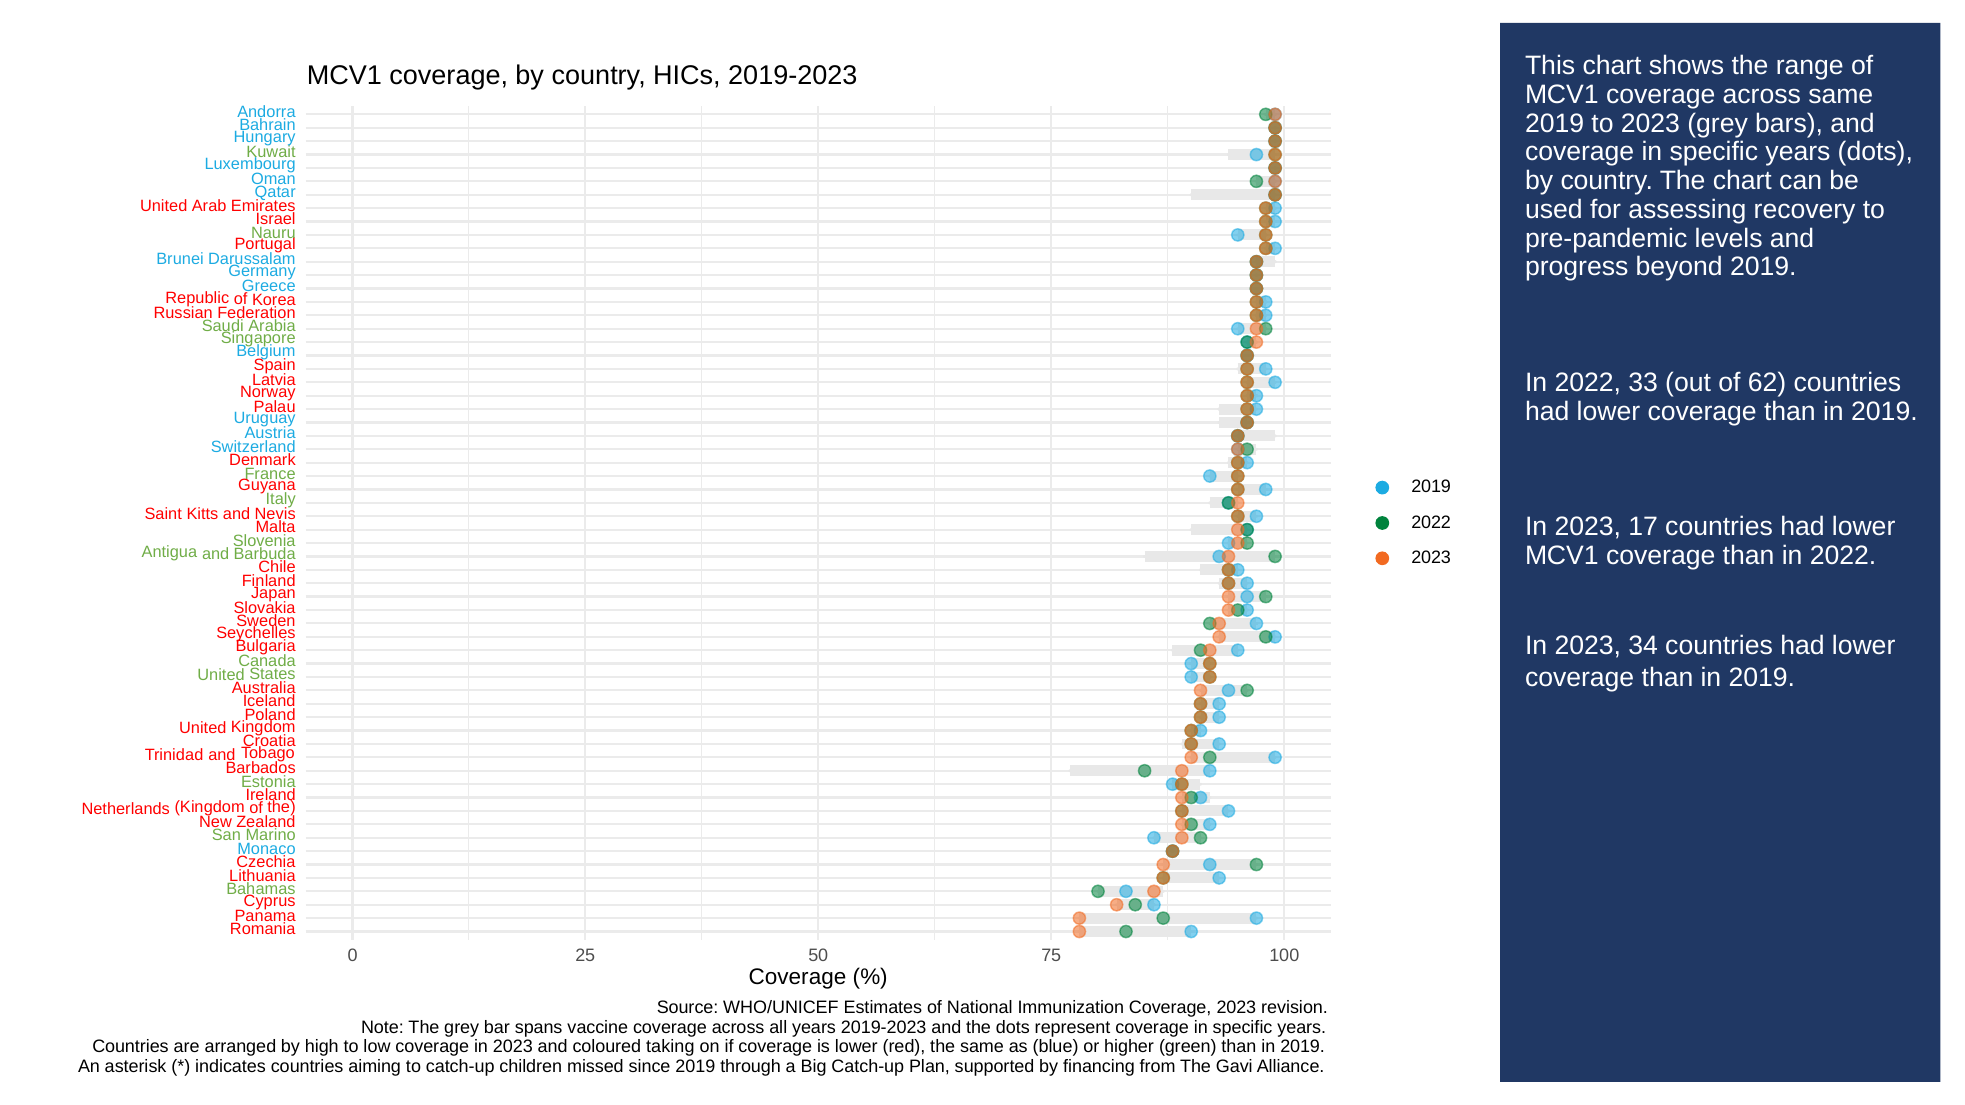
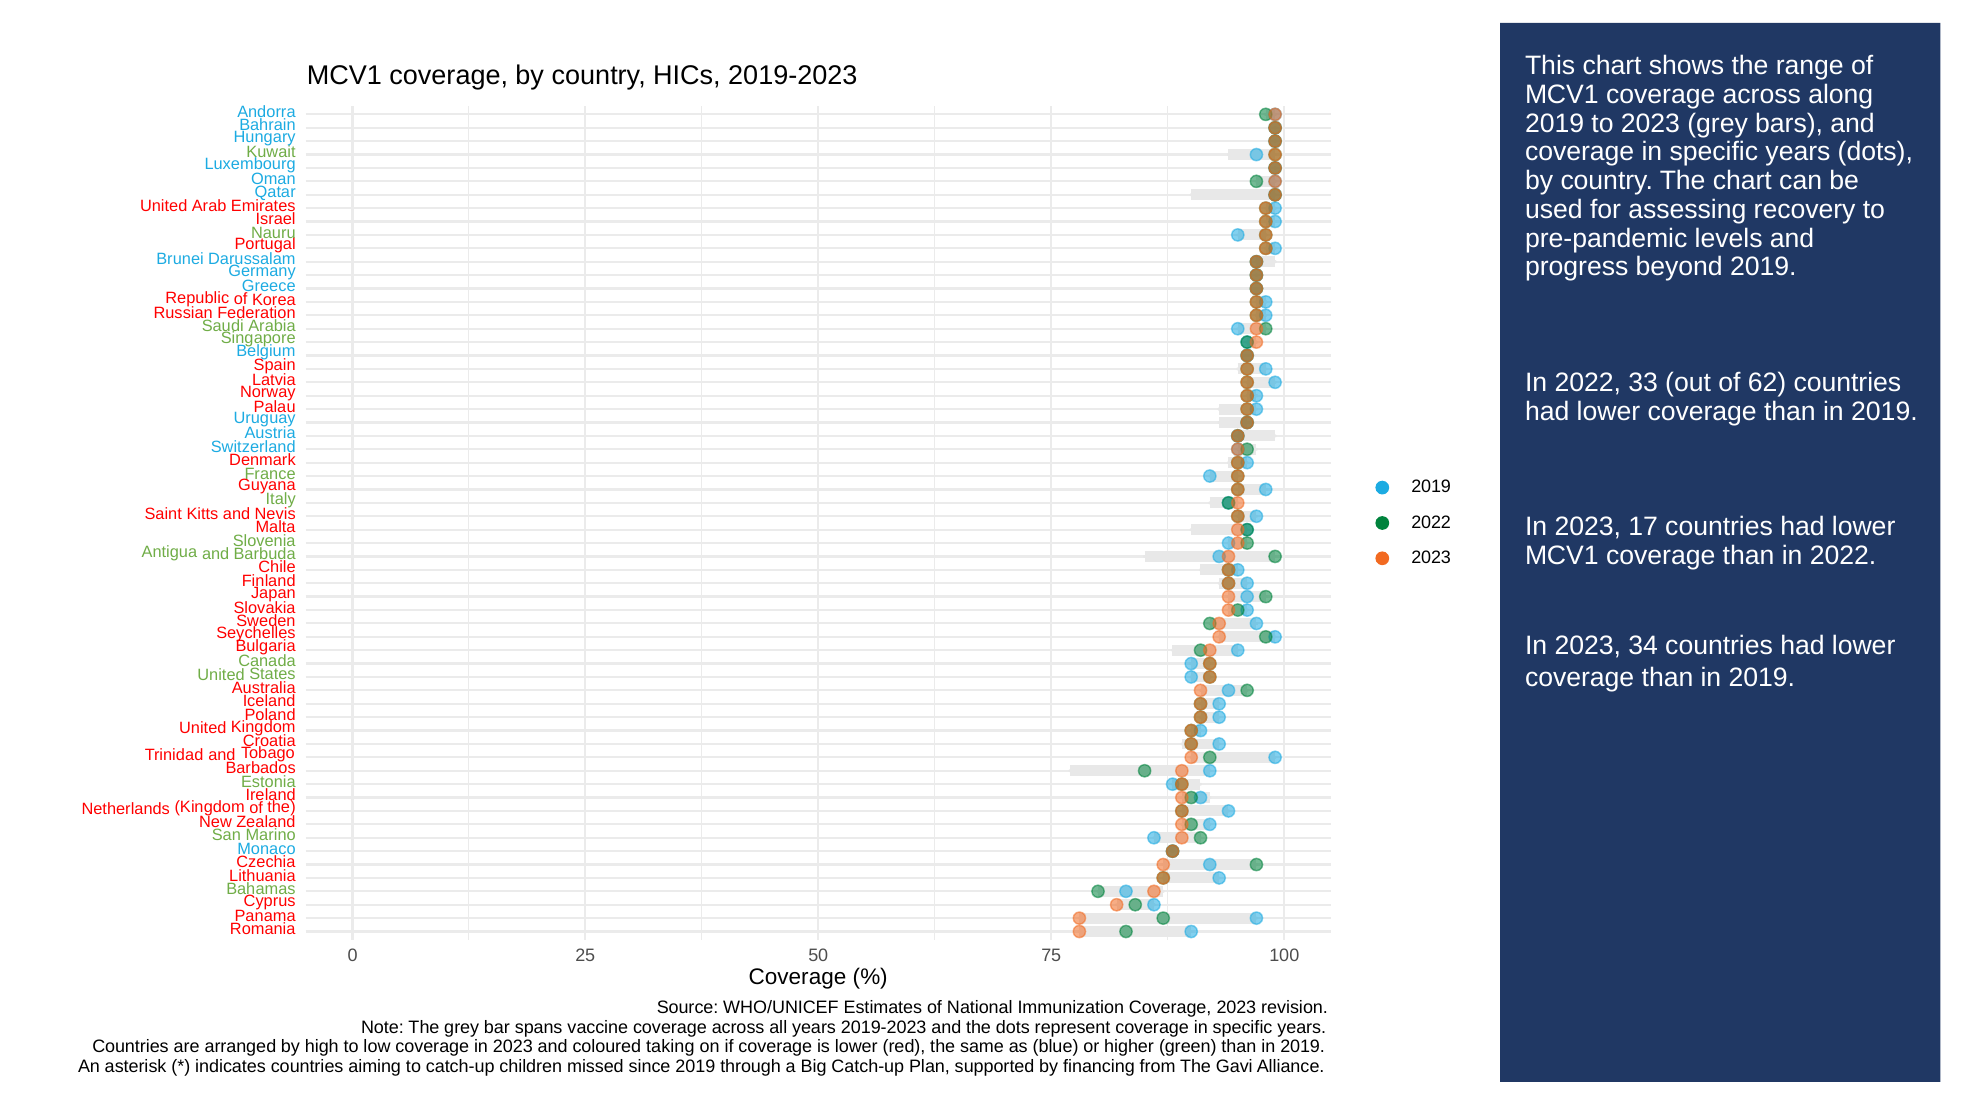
across same: same -> along
